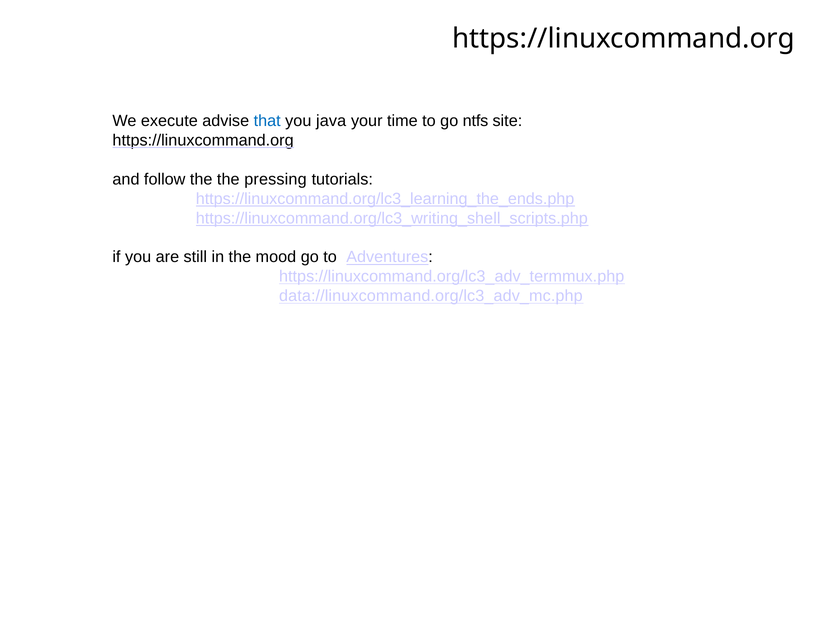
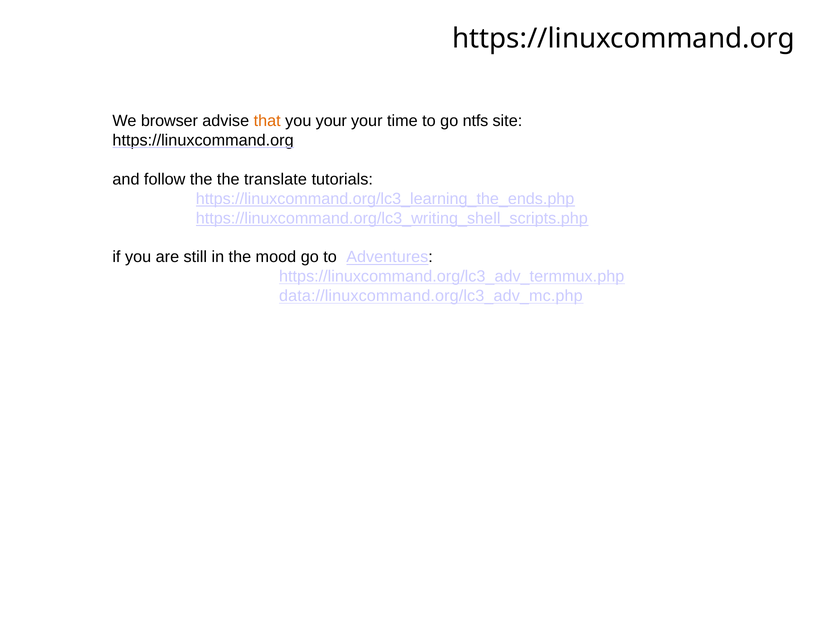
execute: execute -> browser
that colour: blue -> orange
you java: java -> your
pressing: pressing -> translate
